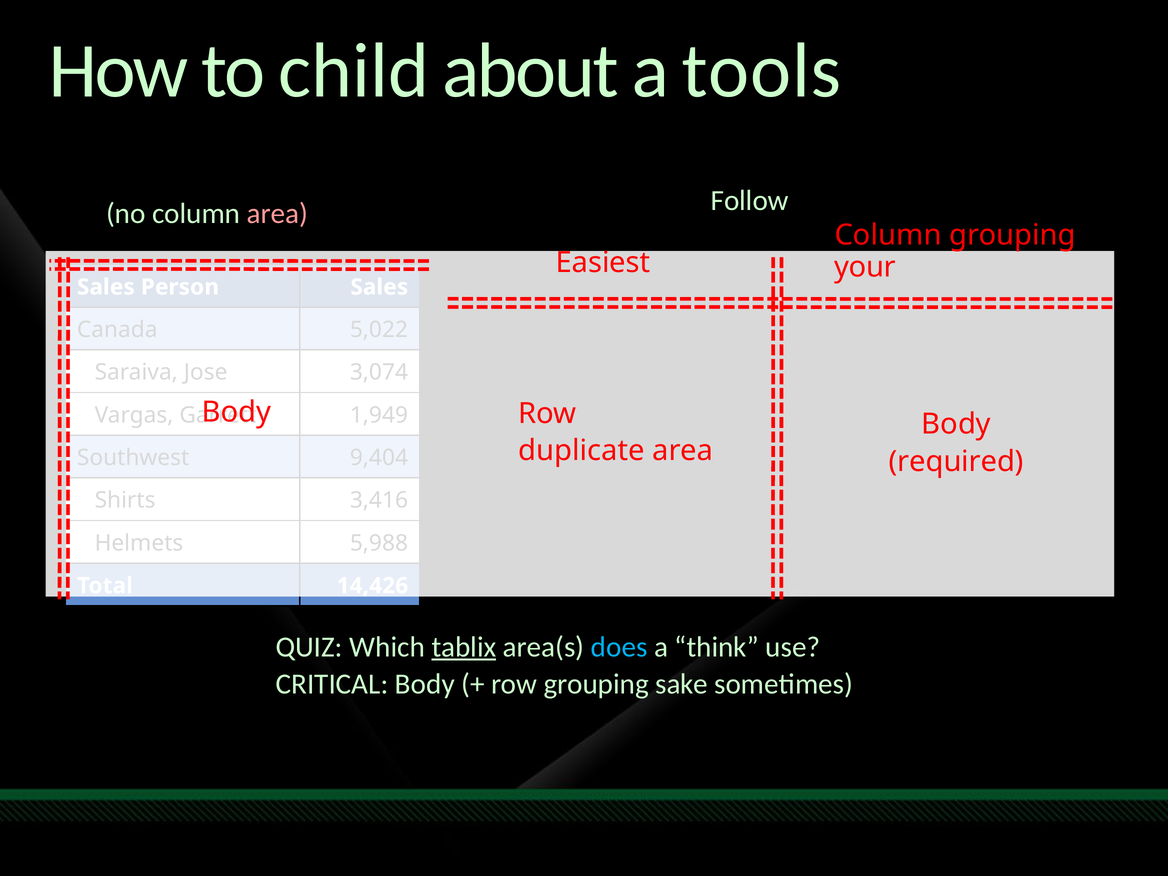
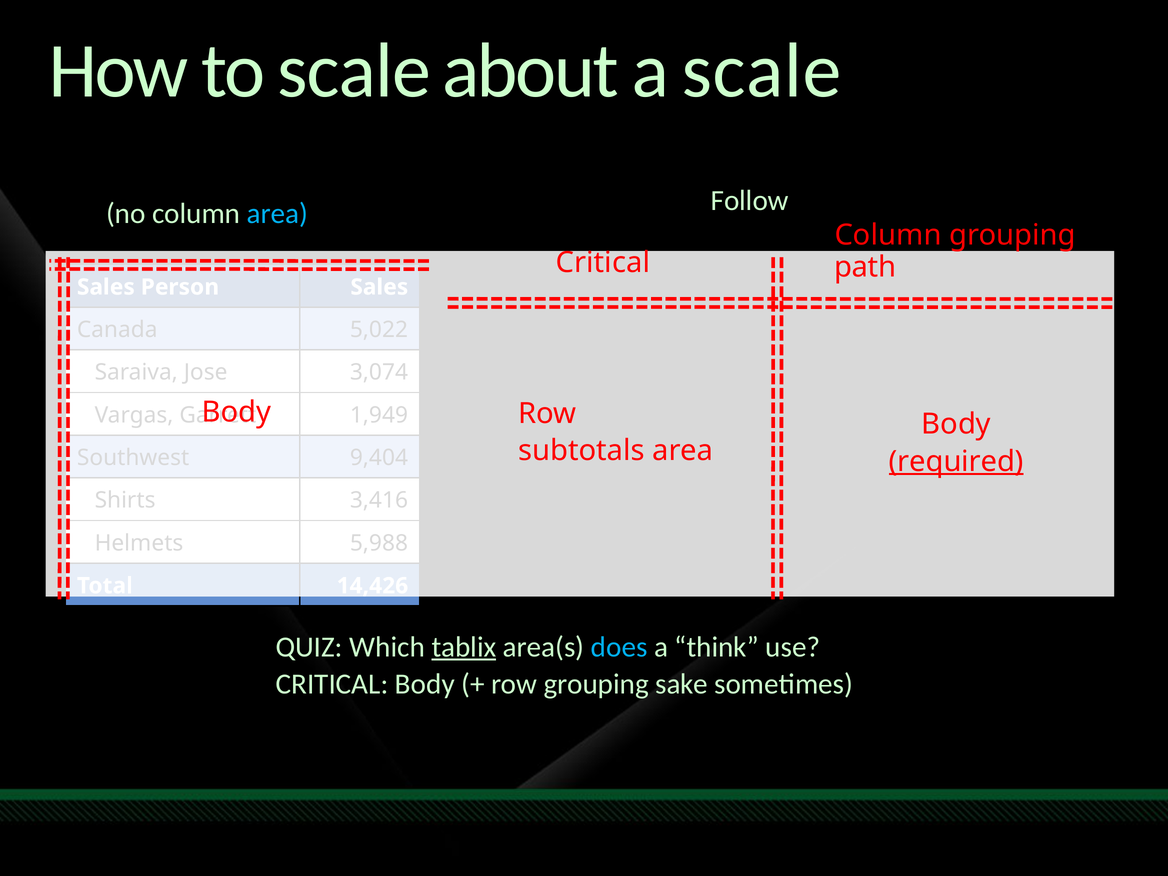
to child: child -> scale
a tools: tools -> scale
area at (277, 214) colour: pink -> light blue
Easiest at (603, 262): Easiest -> Critical
your: your -> path
duplicate: duplicate -> subtotals
required underline: none -> present
